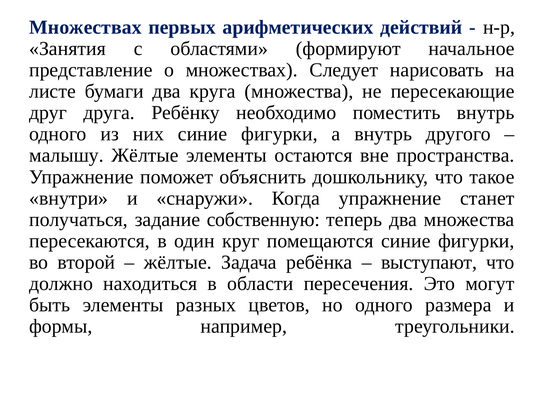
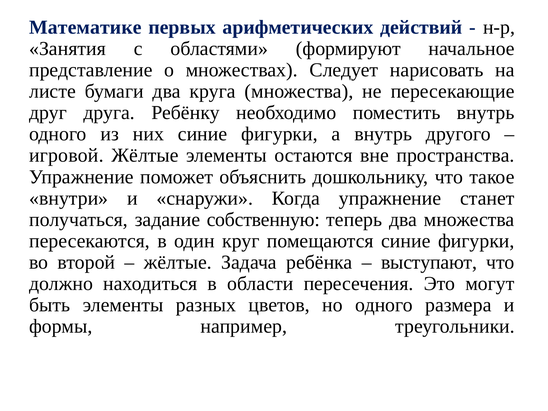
Множествах at (85, 27): Множествах -> Математике
малышу: малышу -> игровой
